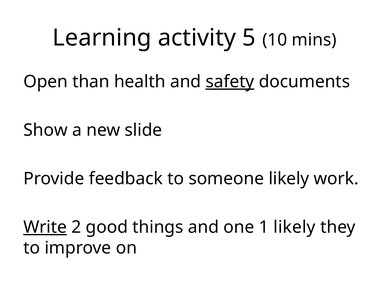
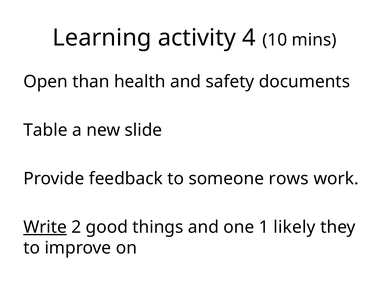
5: 5 -> 4
safety underline: present -> none
Show: Show -> Table
someone likely: likely -> rows
